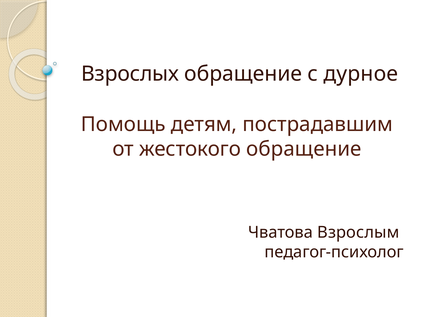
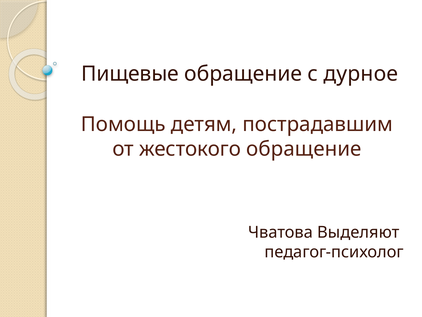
Взрослых: Взрослых -> Пищевые
Взрослым: Взрослым -> Выделяют
